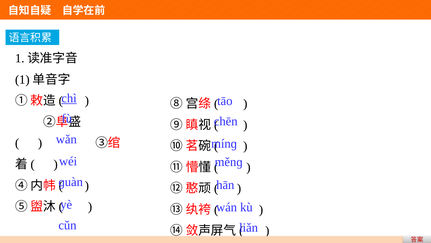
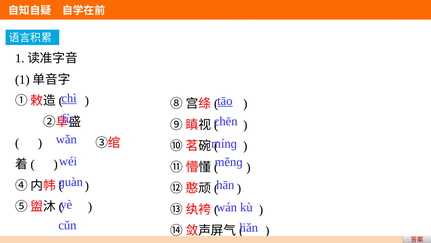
tāo underline: none -> present
